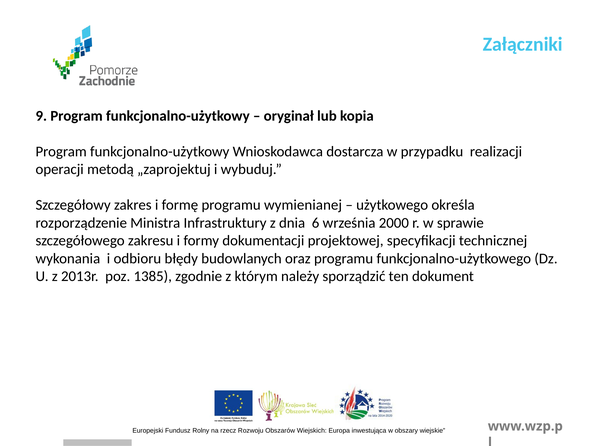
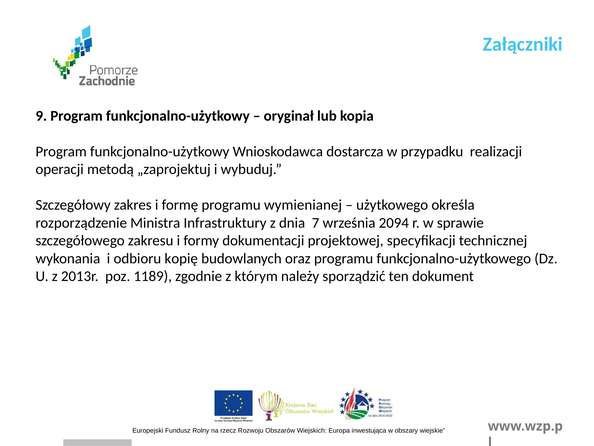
6: 6 -> 7
2000: 2000 -> 2094
błędy: błędy -> kopię
1385: 1385 -> 1189
